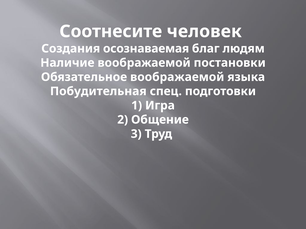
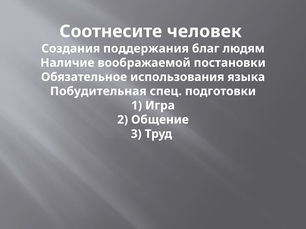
осознаваемая: осознаваемая -> поддержания
Обязательное воображаемой: воображаемой -> использования
